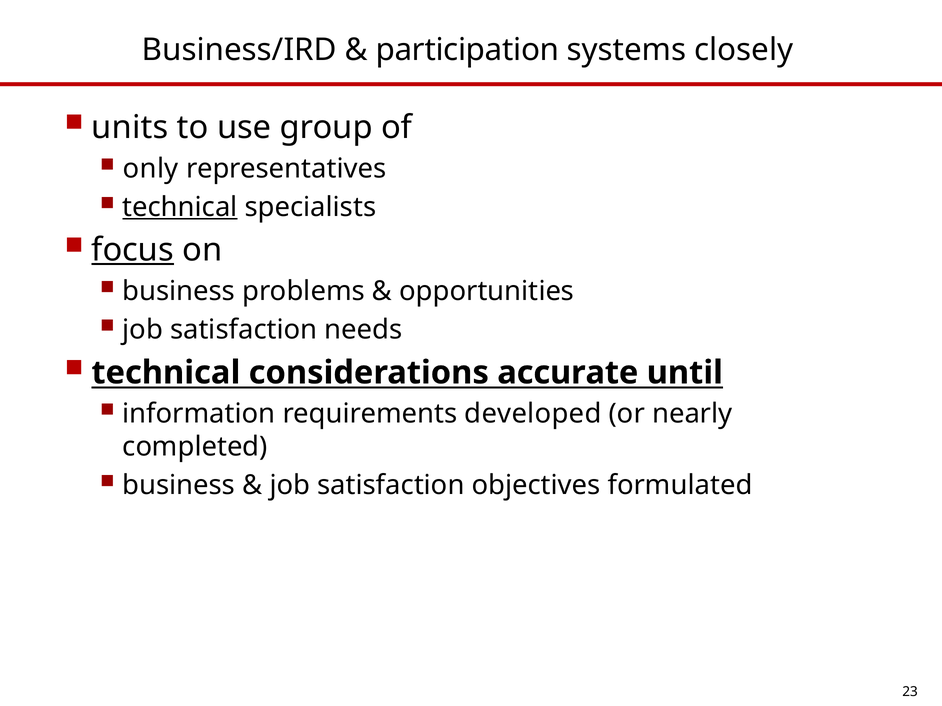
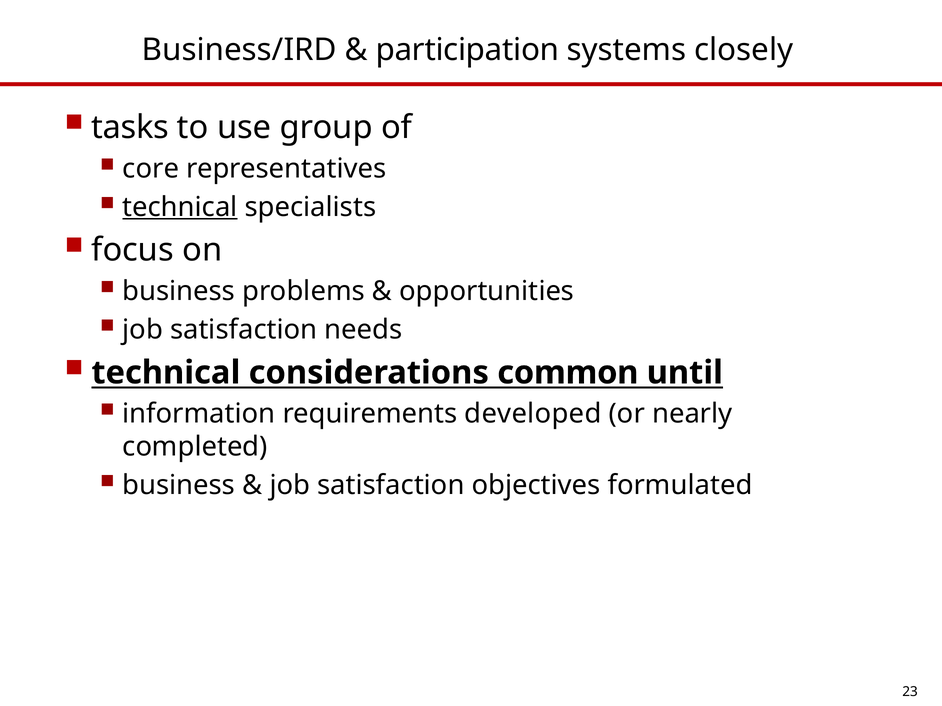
units: units -> tasks
only: only -> core
focus underline: present -> none
accurate: accurate -> common
